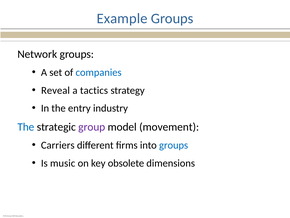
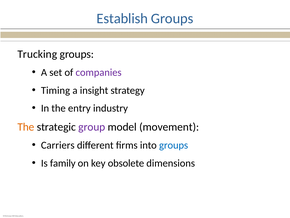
Example: Example -> Establish
Network: Network -> Trucking
companies colour: blue -> purple
Reveal: Reveal -> Timing
tactics: tactics -> insight
The at (26, 127) colour: blue -> orange
music: music -> family
